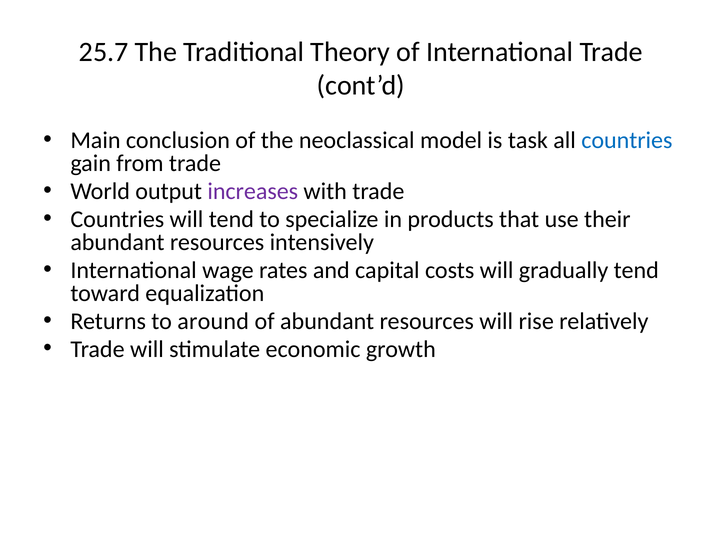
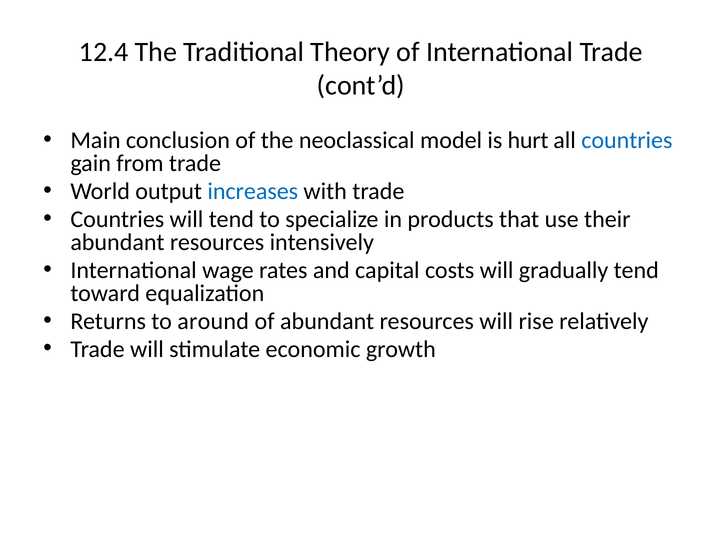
25.7: 25.7 -> 12.4
task: task -> hurt
increases colour: purple -> blue
